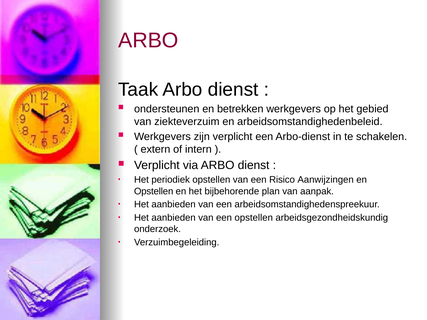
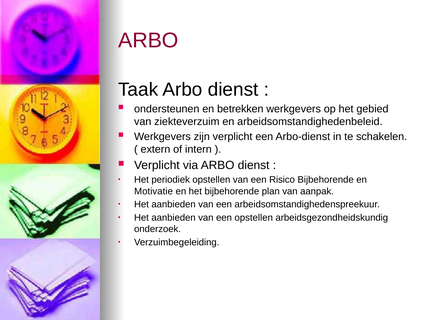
Risico Aanwijzingen: Aanwijzingen -> Bijbehorende
Opstellen at (154, 191): Opstellen -> Motivatie
